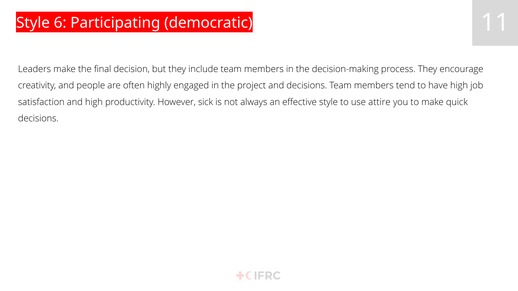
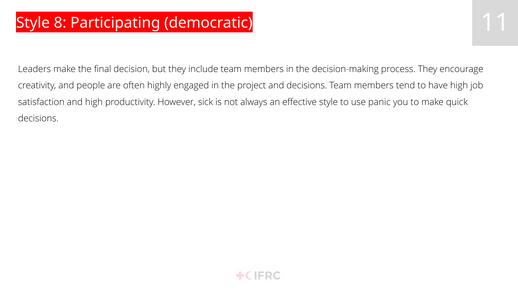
6: 6 -> 8
attire: attire -> panic
